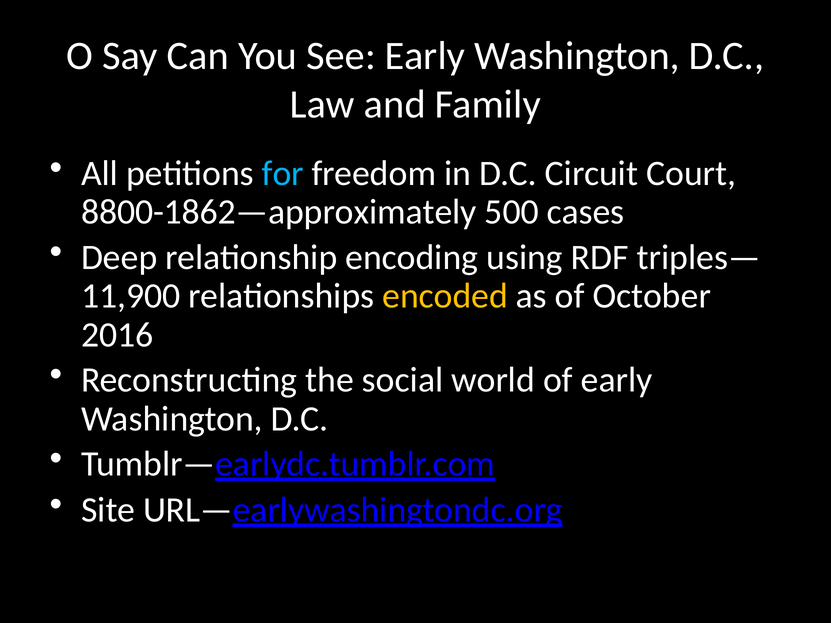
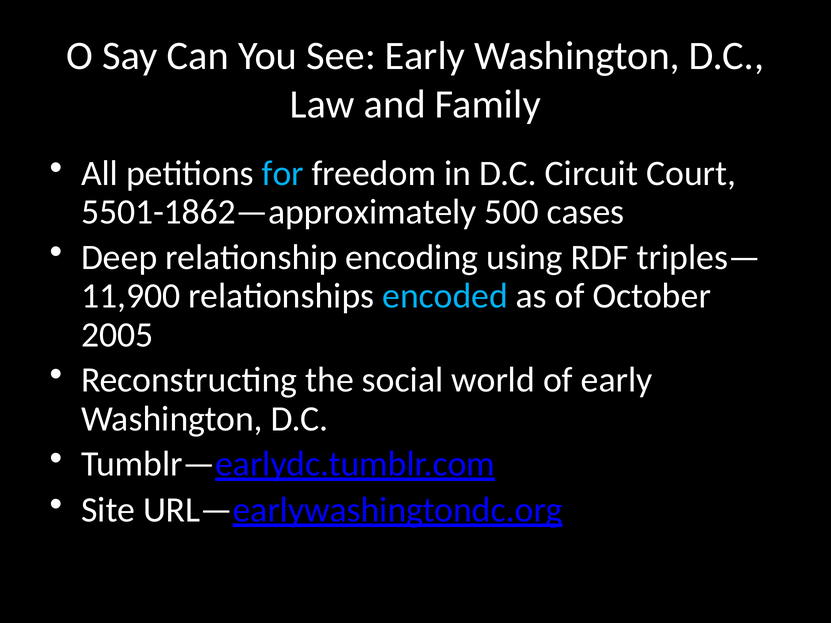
8800-1862—approximately: 8800-1862—approximately -> 5501-1862—approximately
encoded colour: yellow -> light blue
2016: 2016 -> 2005
